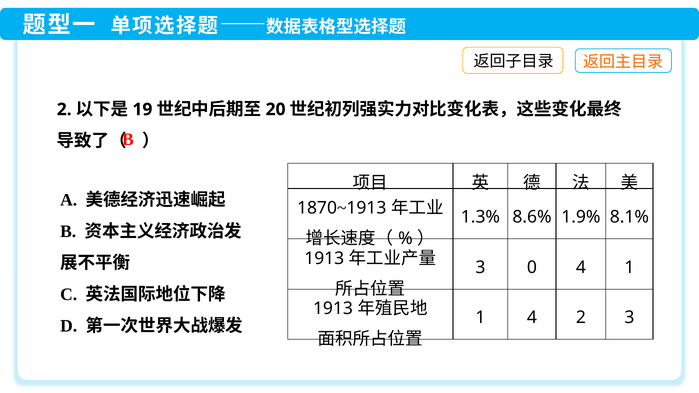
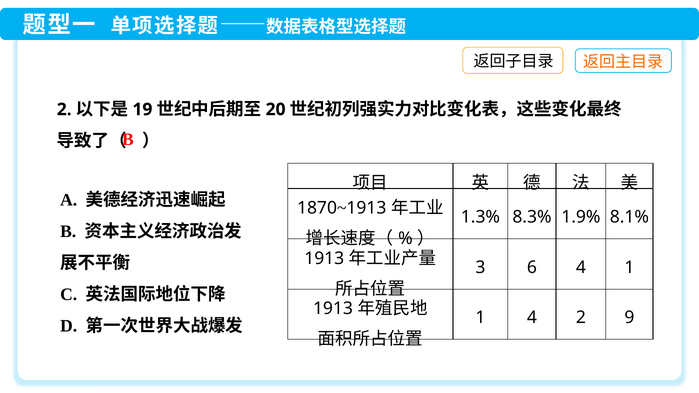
8.6%: 8.6% -> 8.3%
0: 0 -> 6
2 3: 3 -> 9
